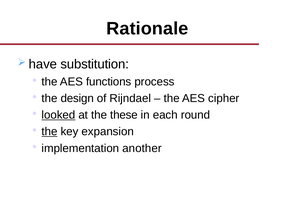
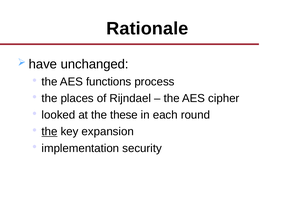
substitution: substitution -> unchanged
design: design -> places
looked underline: present -> none
another: another -> security
